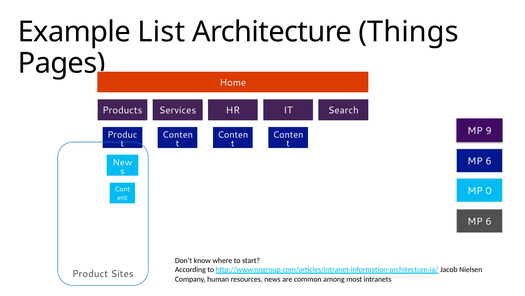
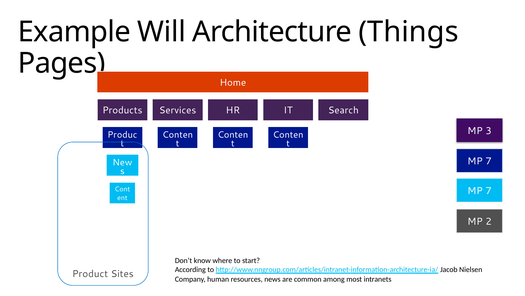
List: List -> Will
9: 9 -> 3
6 at (489, 161): 6 -> 7
0 at (489, 190): 0 -> 7
6 at (489, 221): 6 -> 2
